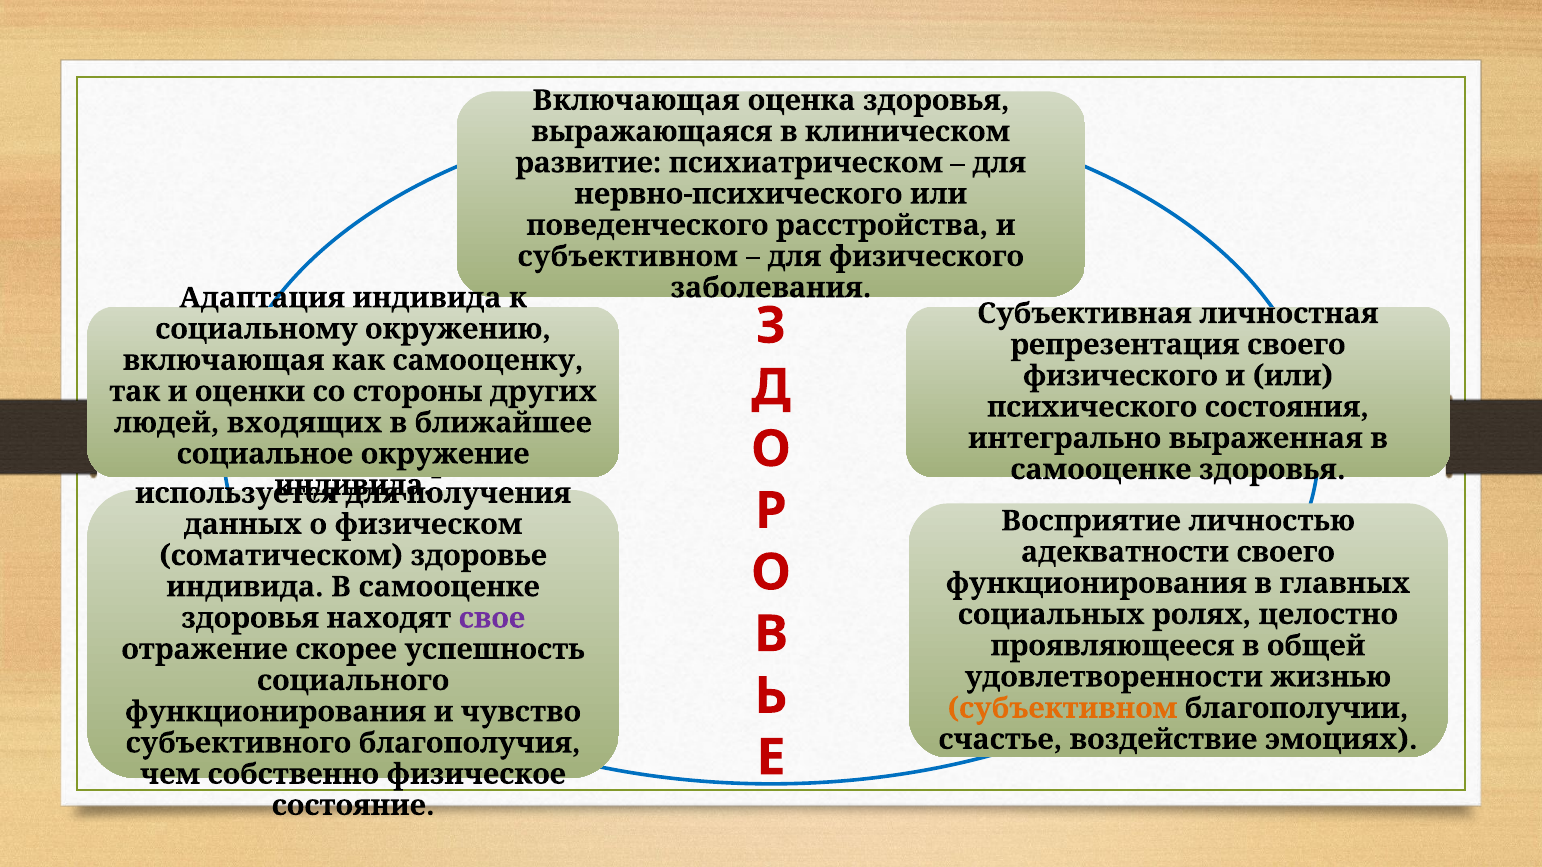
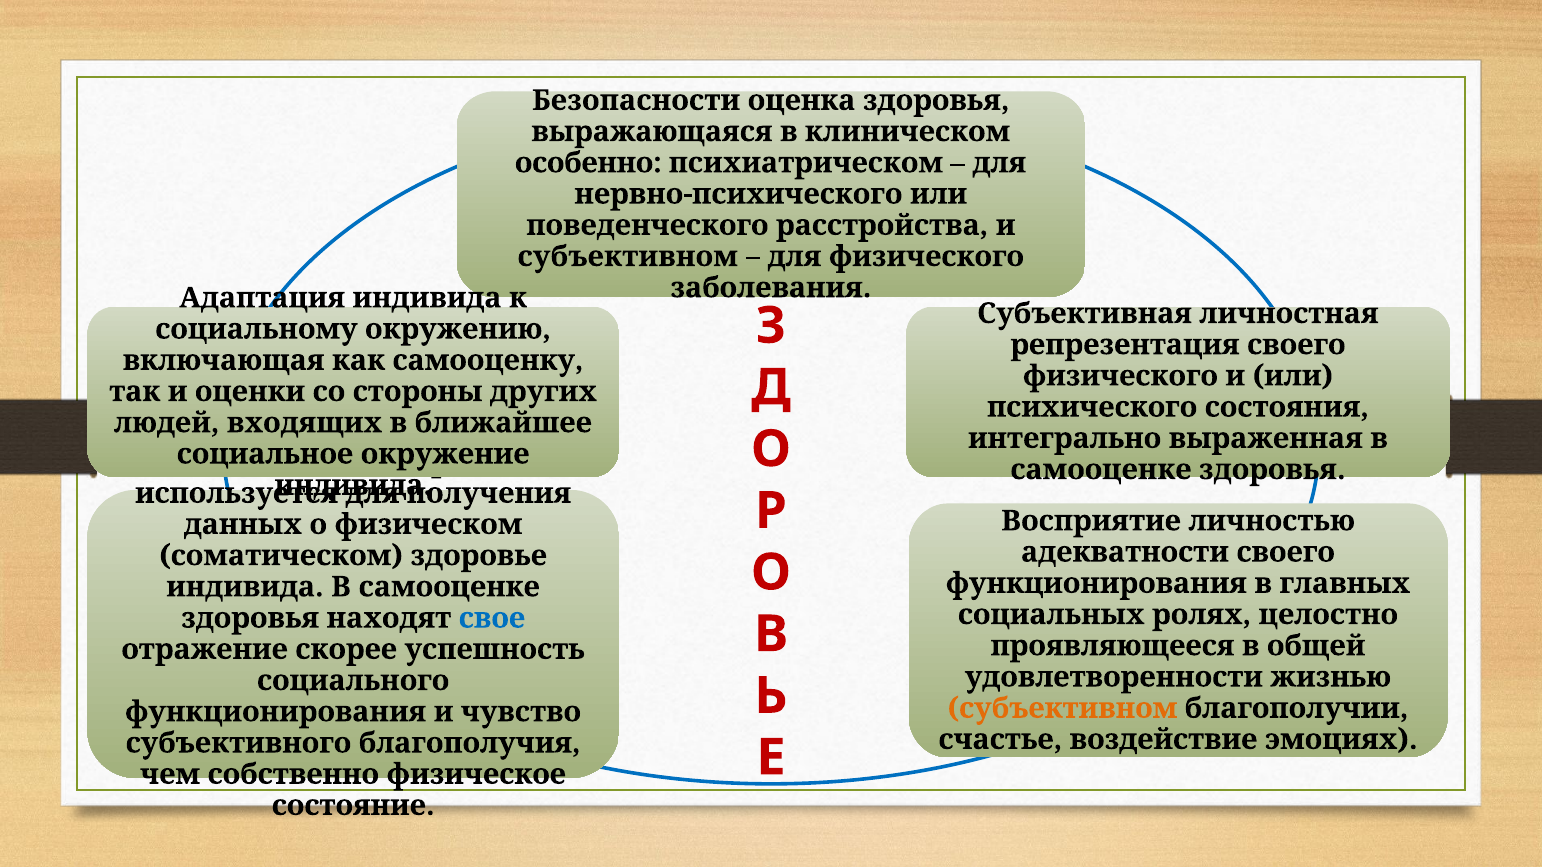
Включающая at (636, 100): Включающая -> Безопасности
развитие: развитие -> особенно
свое colour: purple -> blue
